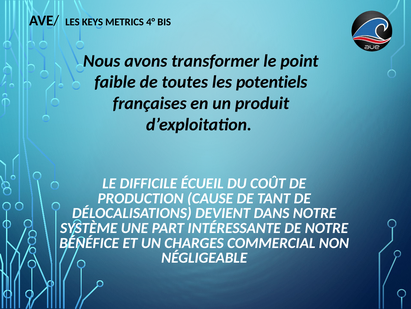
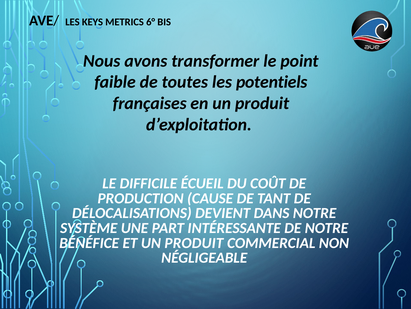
4°: 4° -> 6°
ET UN CHARGES: CHARGES -> PRODUIT
